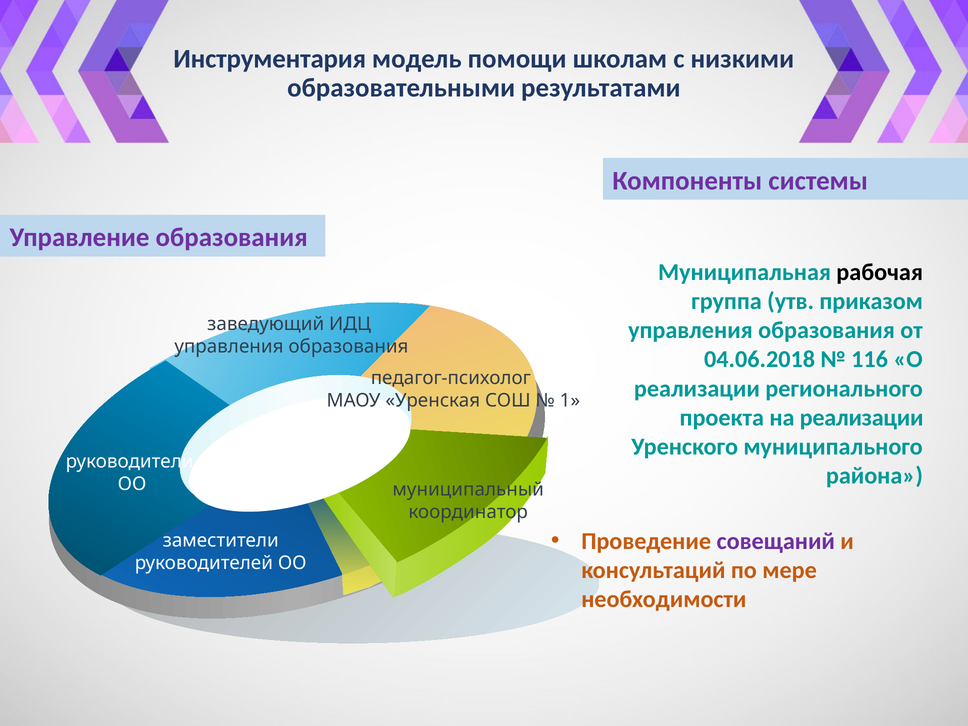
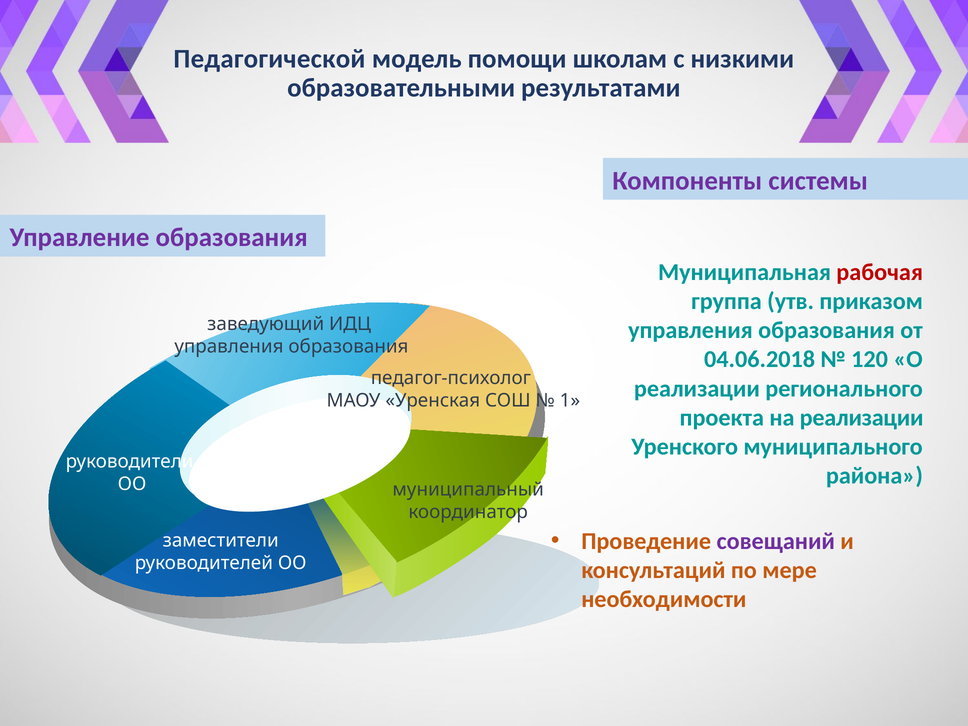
Инструментария: Инструментария -> Педагогической
рабочая colour: black -> red
116: 116 -> 120
